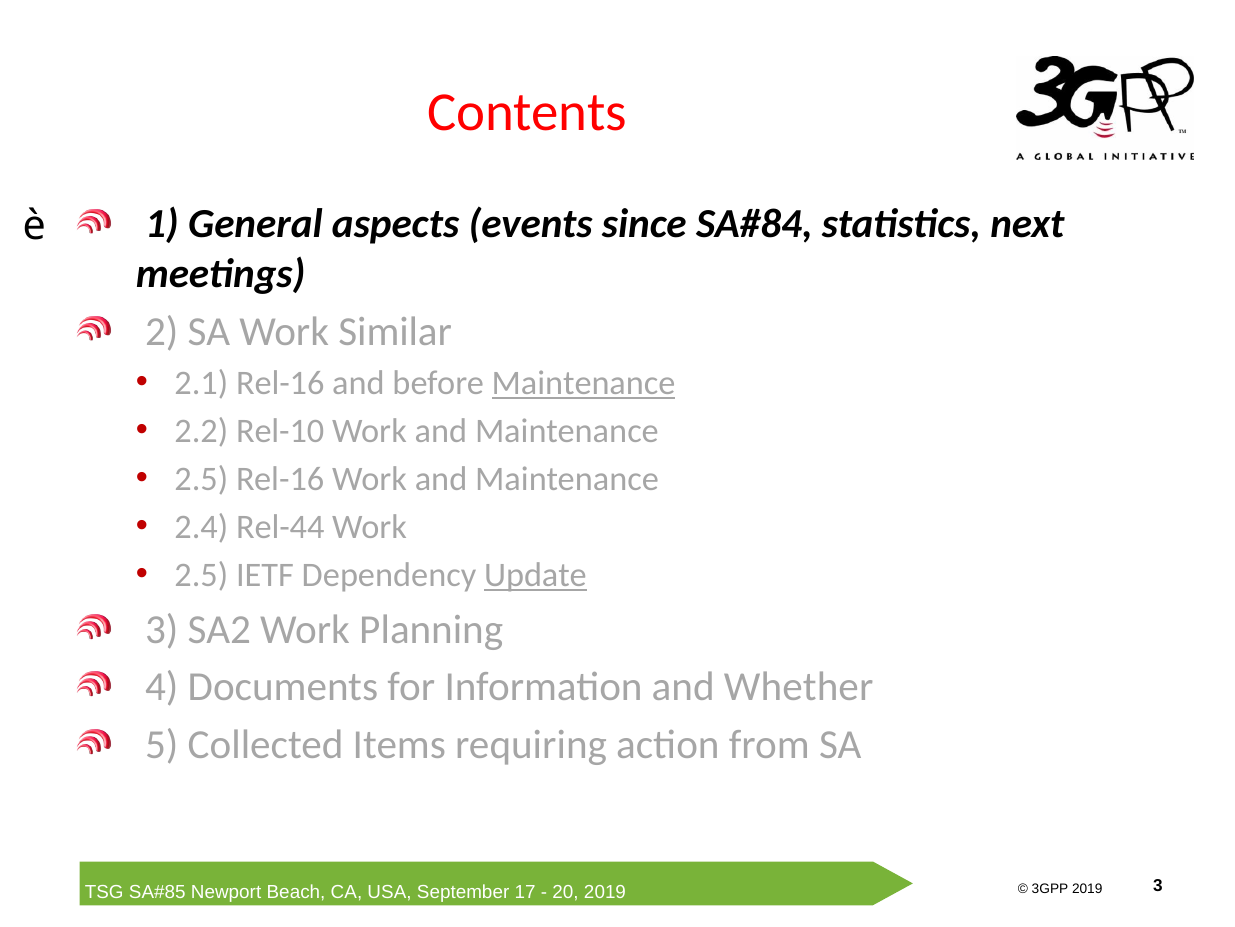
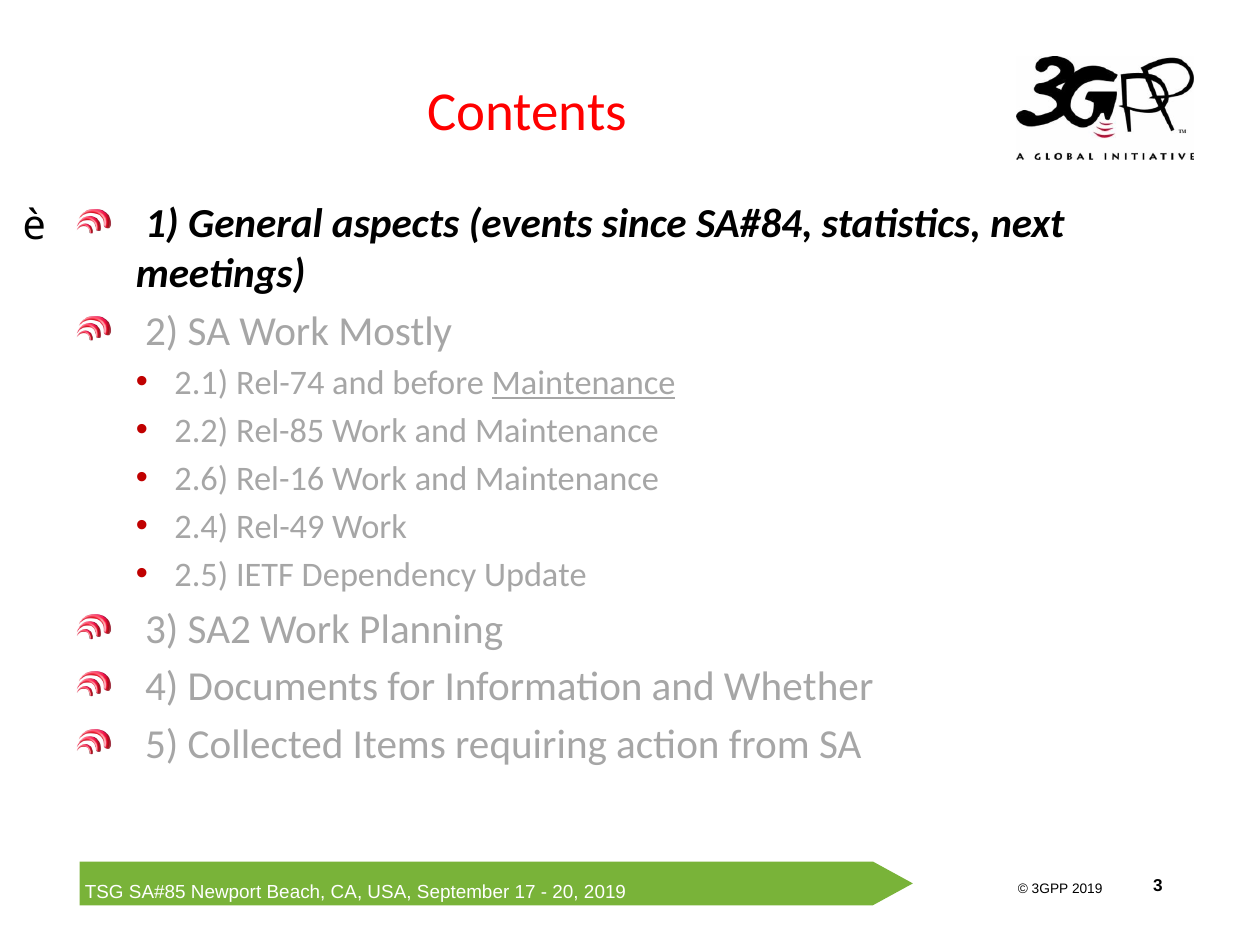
Similar: Similar -> Mostly
2.1 Rel-16: Rel-16 -> Rel-74
Rel-10: Rel-10 -> Rel-85
2.5 at (201, 479): 2.5 -> 2.6
Rel-44: Rel-44 -> Rel-49
Update underline: present -> none
